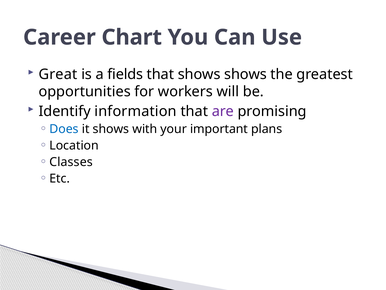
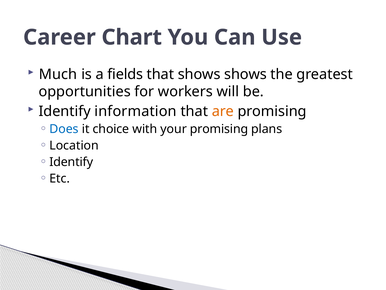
Great: Great -> Much
are colour: purple -> orange
it shows: shows -> choice
your important: important -> promising
Classes at (71, 162): Classes -> Identify
